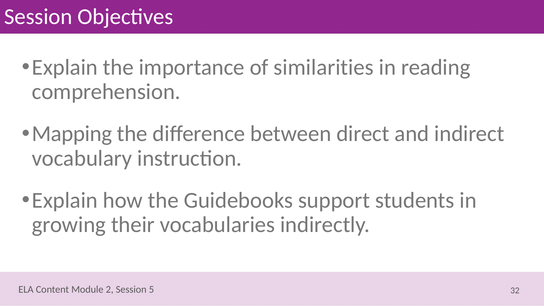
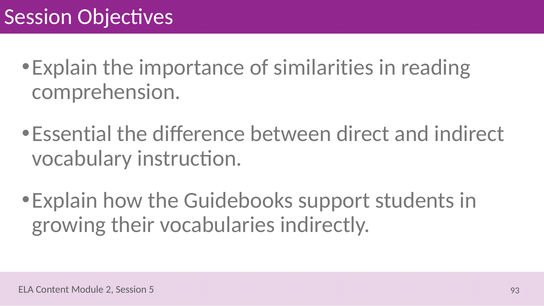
Mapping: Mapping -> Essential
32: 32 -> 93
